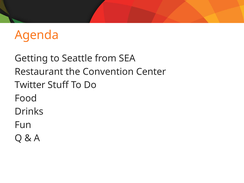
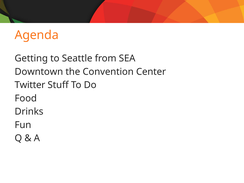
Restaurant: Restaurant -> Downtown
